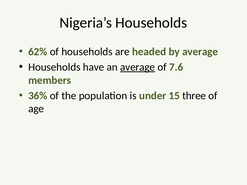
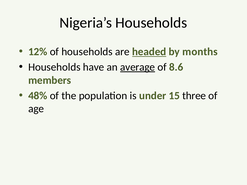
62%: 62% -> 12%
headed underline: none -> present
by average: average -> months
7.6: 7.6 -> 8.6
36%: 36% -> 48%
